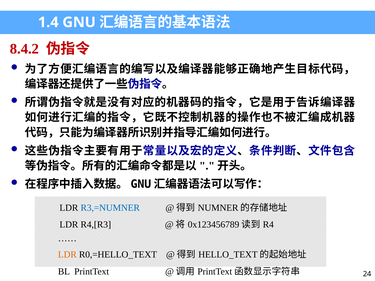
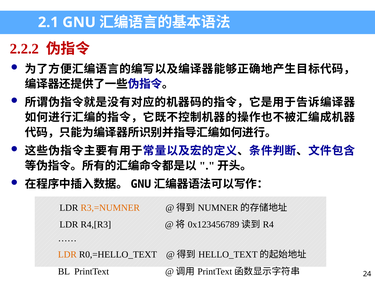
1.4: 1.4 -> 2.1
8.4.2: 8.4.2 -> 2.2.2
R3,=NUMNER colour: blue -> orange
